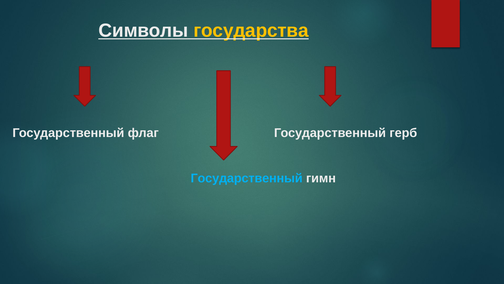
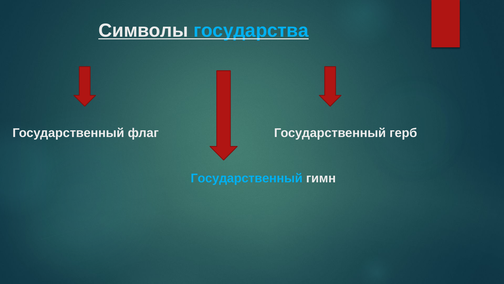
государства colour: yellow -> light blue
